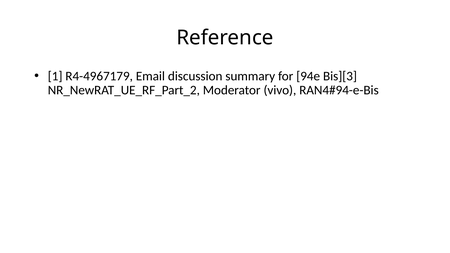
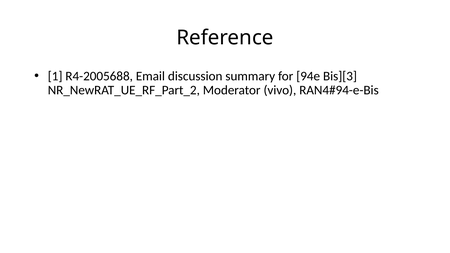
R4-4967179: R4-4967179 -> R4-2005688
